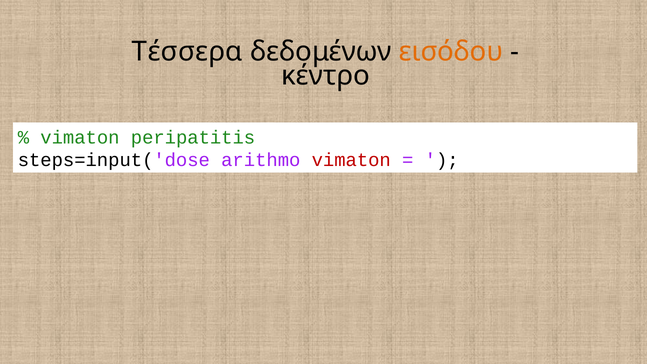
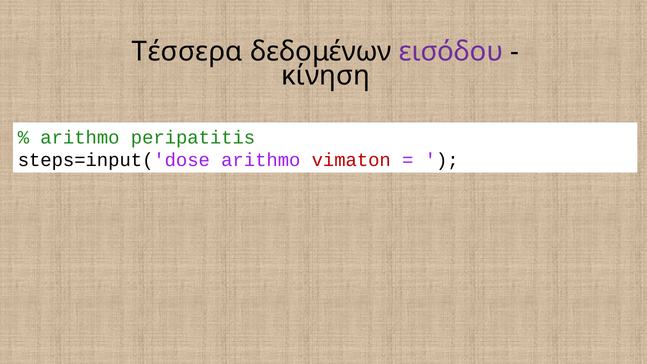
εισόδου colour: orange -> purple
κέντρο: κέντρο -> κίνηση
vimaton at (80, 137): vimaton -> arithmo
